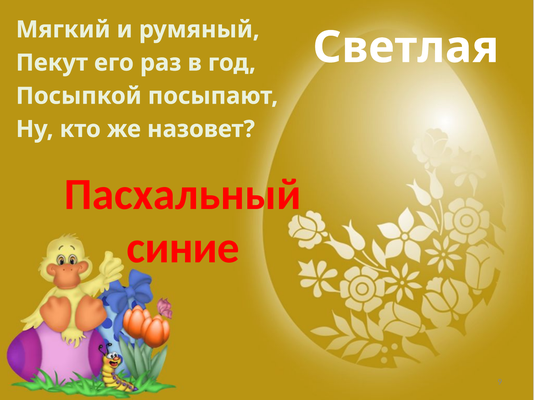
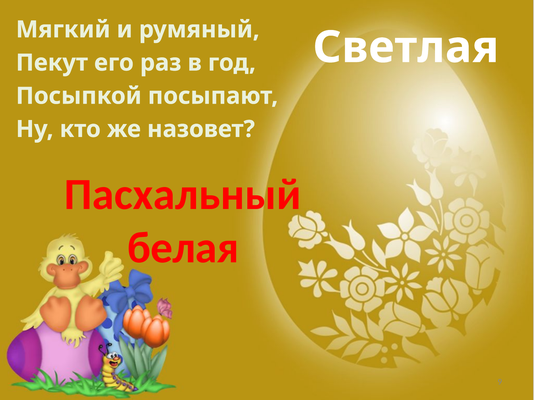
синие: синие -> белая
